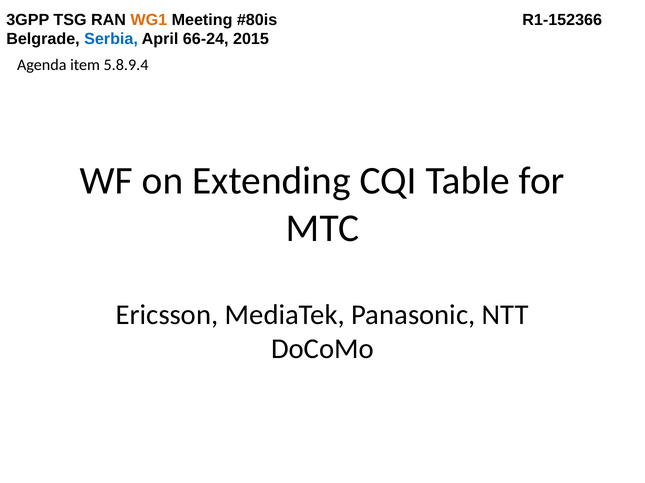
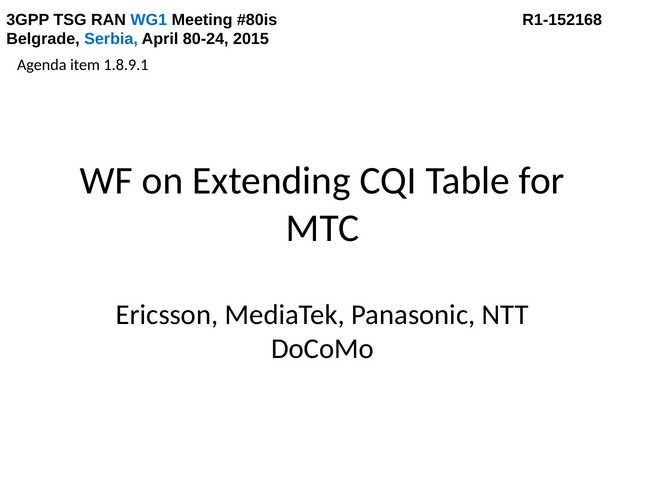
WG1 colour: orange -> blue
R1-152366: R1-152366 -> R1-152168
66-24: 66-24 -> 80-24
5.8.9.4: 5.8.9.4 -> 1.8.9.1
